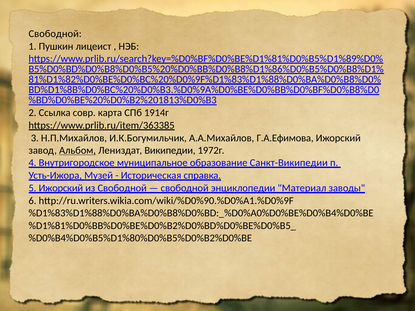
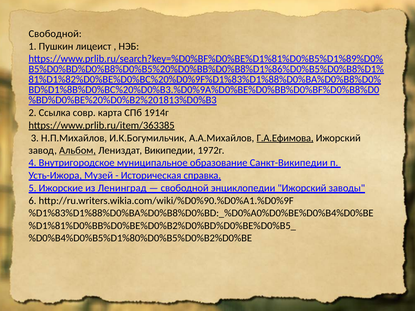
Г.А.Ефимова underline: none -> present
5 Ижорский: Ижорский -> Ижорские
из Свободной: Свободной -> Ленинград
энциклопедии Материал: Материал -> Ижорский
